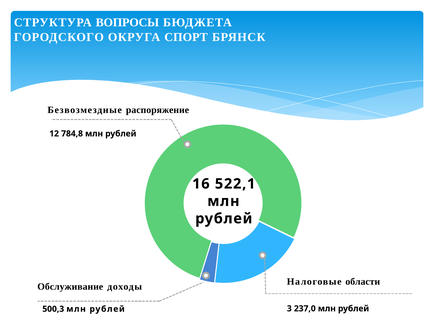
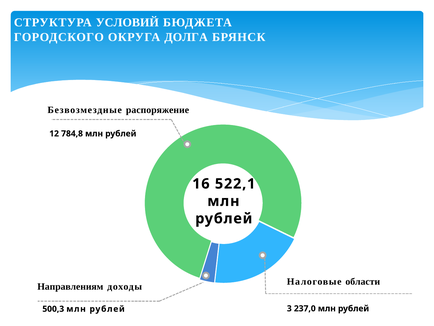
ВОПРОСЫ: ВОПРОСЫ -> УСЛОВИЙ
СПОРТ: СПОРТ -> ДОЛГА
Обслуживание: Обслуживание -> Направлениям
